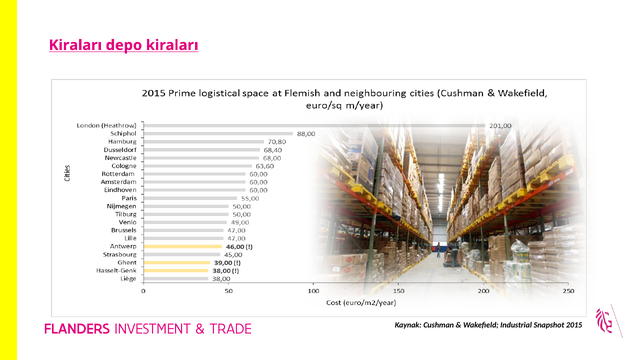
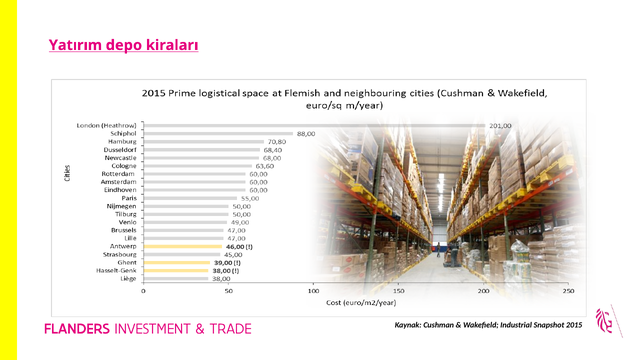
Kiraları at (75, 45): Kiraları -> Yatırım
